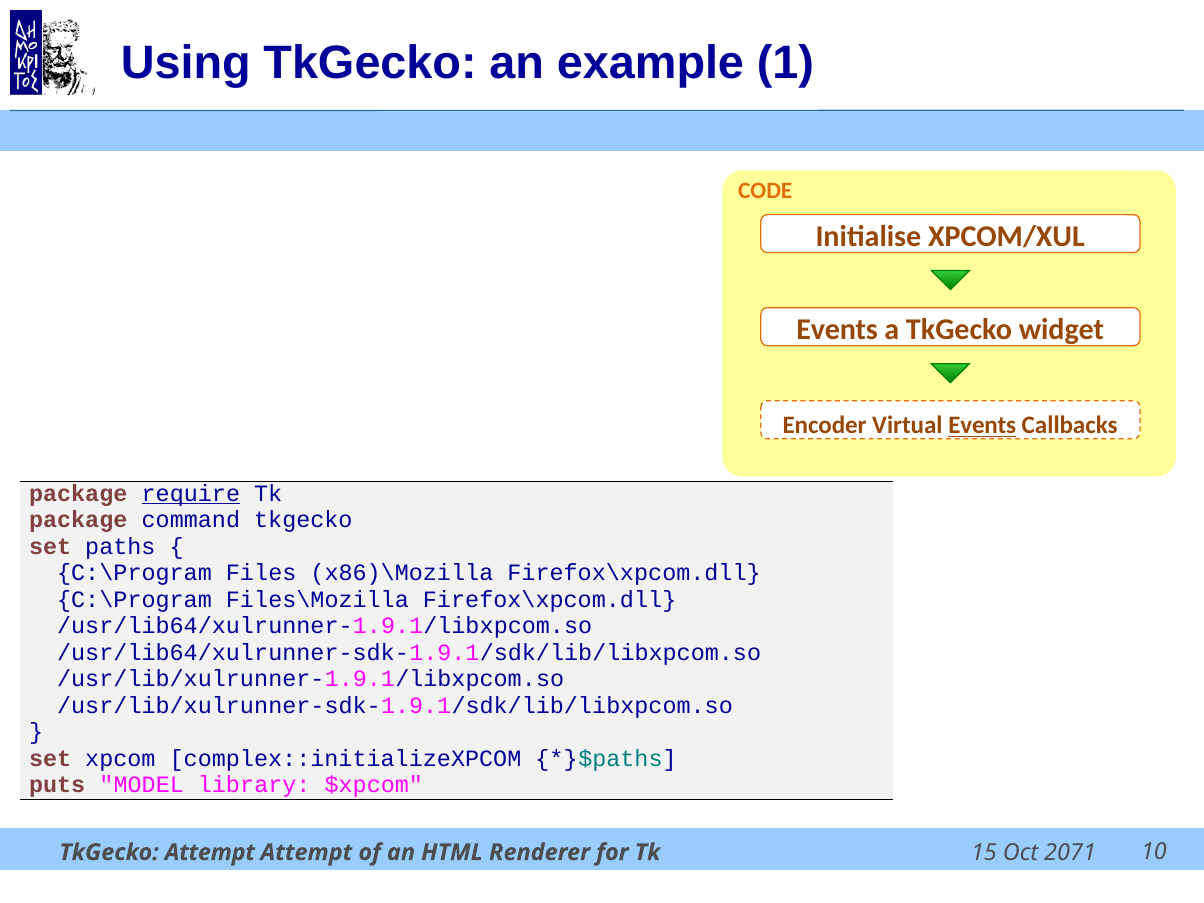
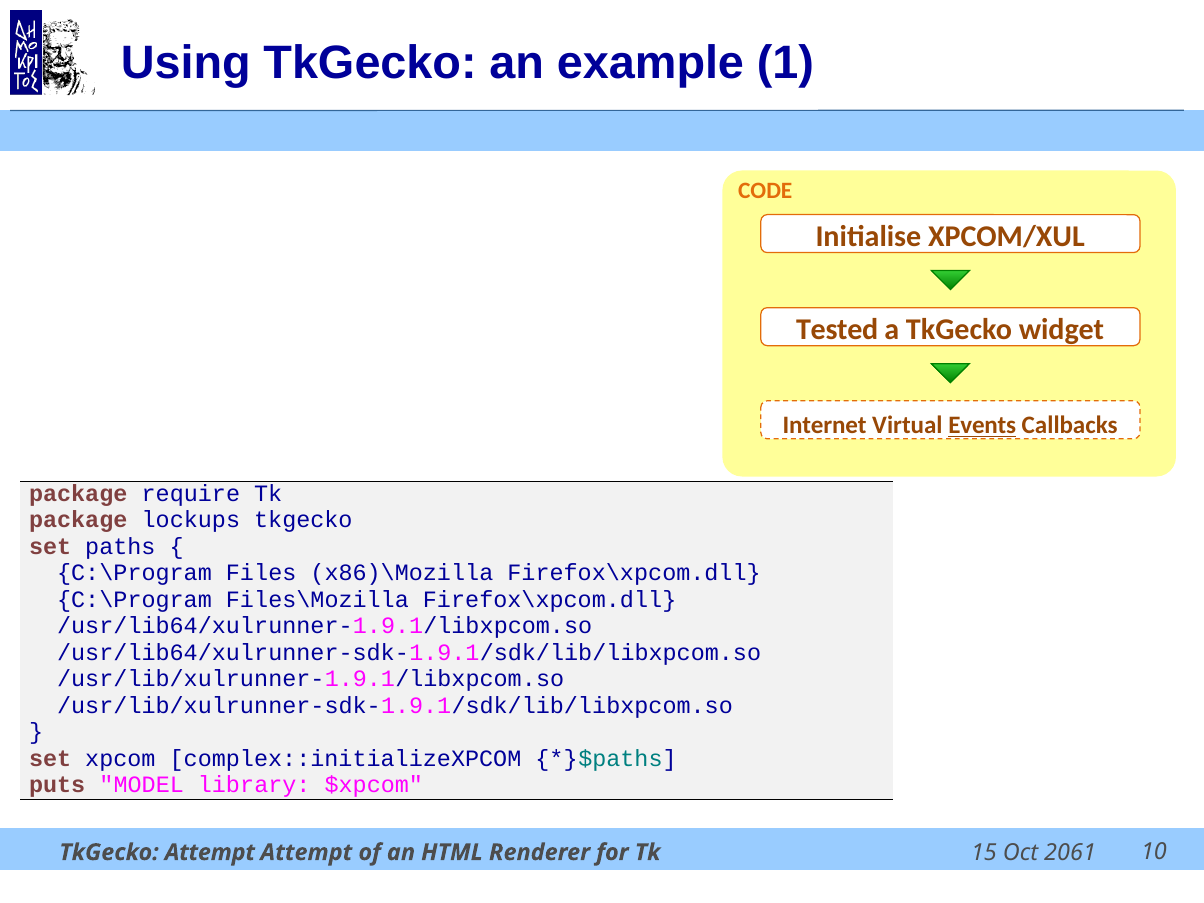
Events at (837, 330): Events -> Tested
Encoder: Encoder -> Internet
require underline: present -> none
command: command -> lockups
2071: 2071 -> 2061
